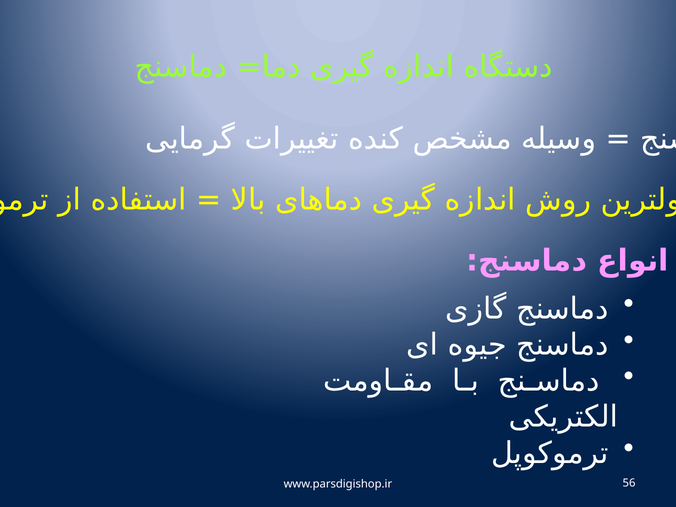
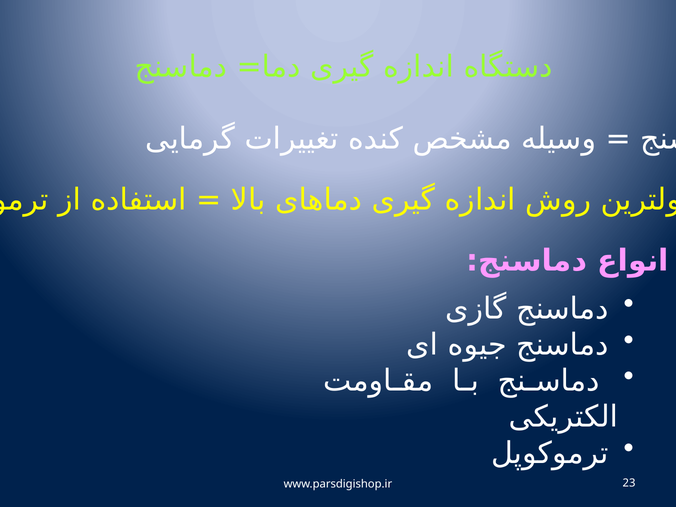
56: 56 -> 23
